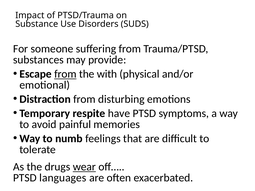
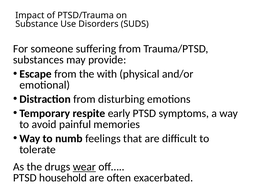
from at (65, 74) underline: present -> none
have: have -> early
languages: languages -> household
